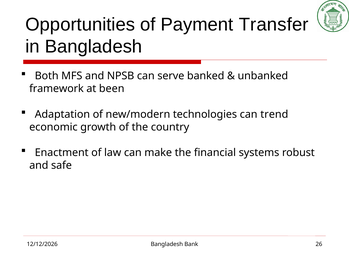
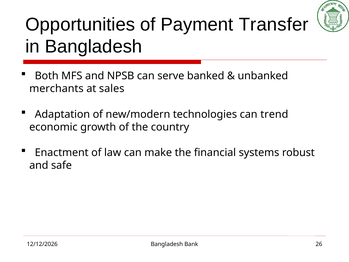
framework: framework -> merchants
been: been -> sales
